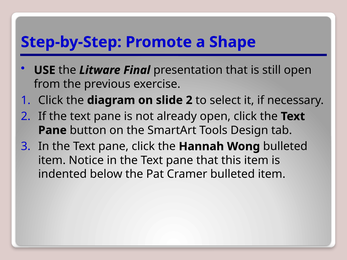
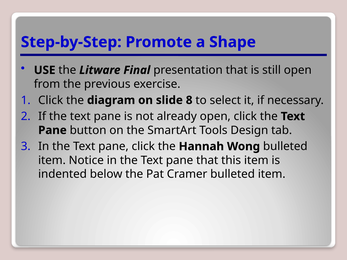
slide 2: 2 -> 8
